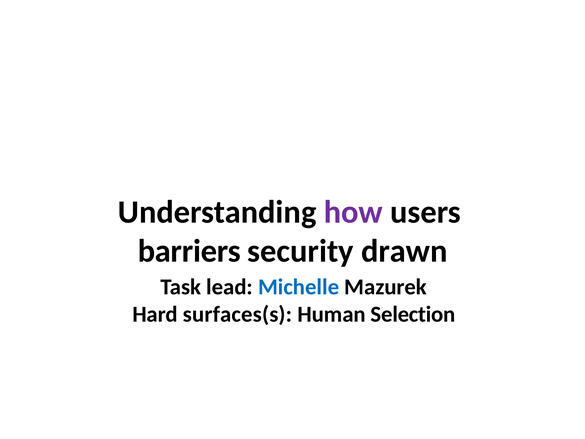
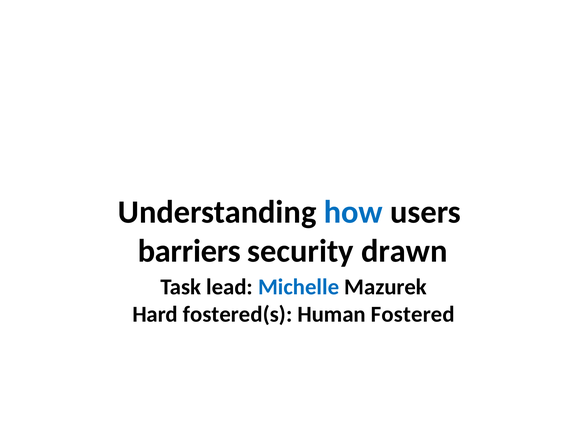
how colour: purple -> blue
surfaces(s: surfaces(s -> fostered(s
Selection: Selection -> Fostered
